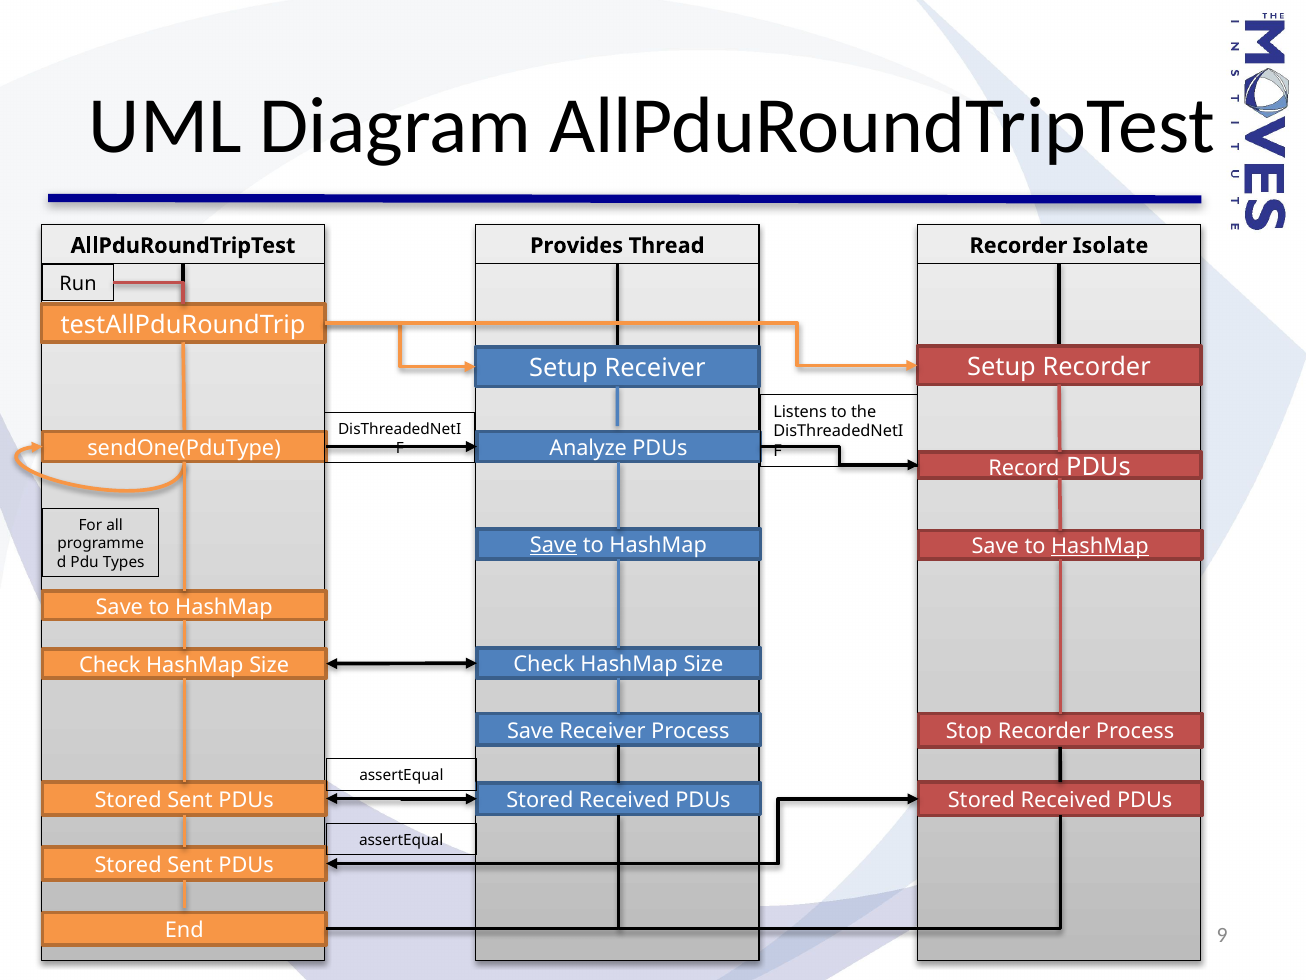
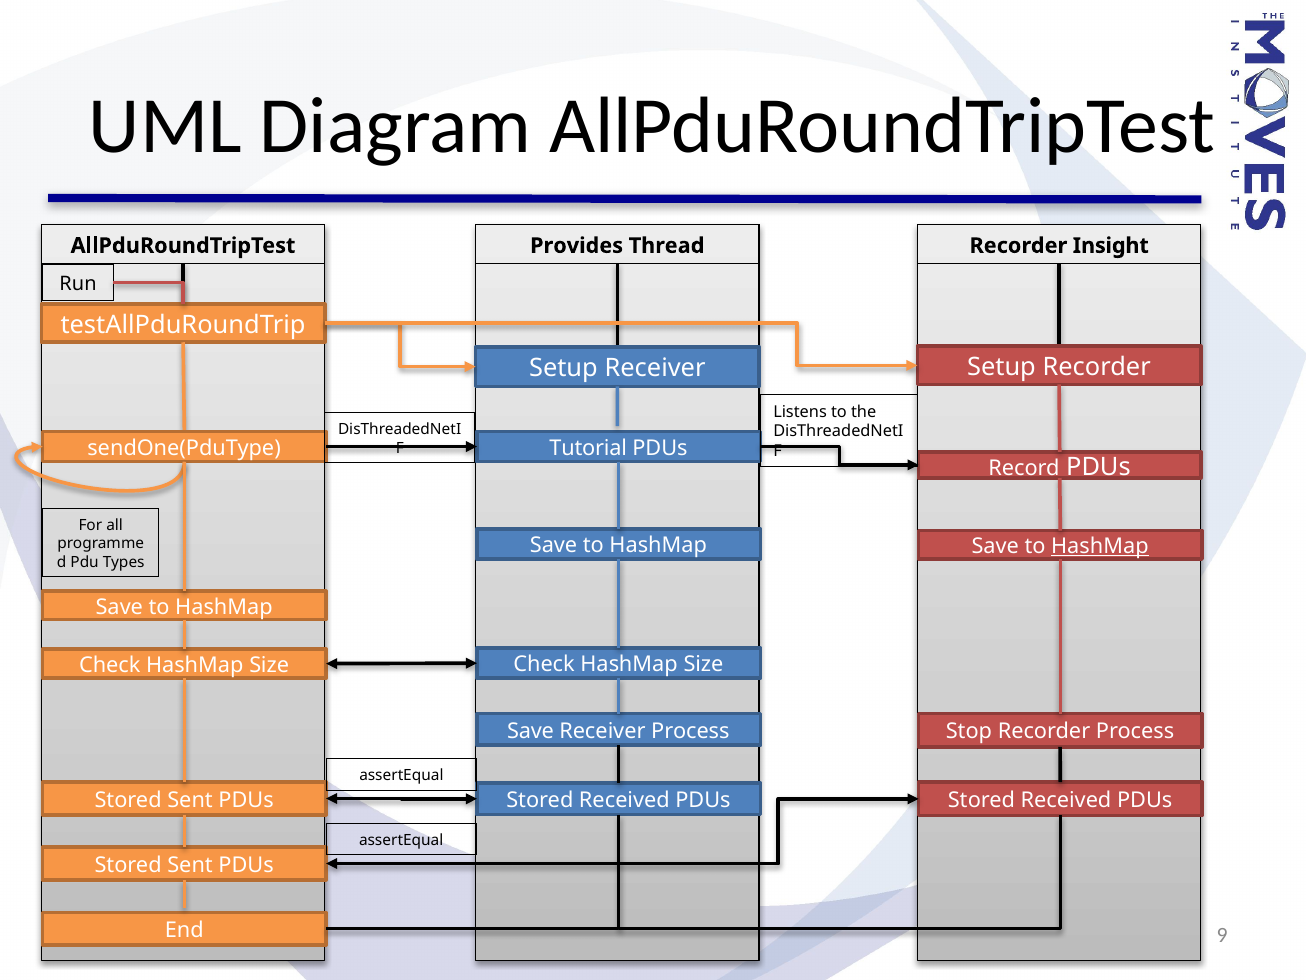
Isolate: Isolate -> Insight
Analyze: Analyze -> Tutorial
Save at (554, 545) underline: present -> none
